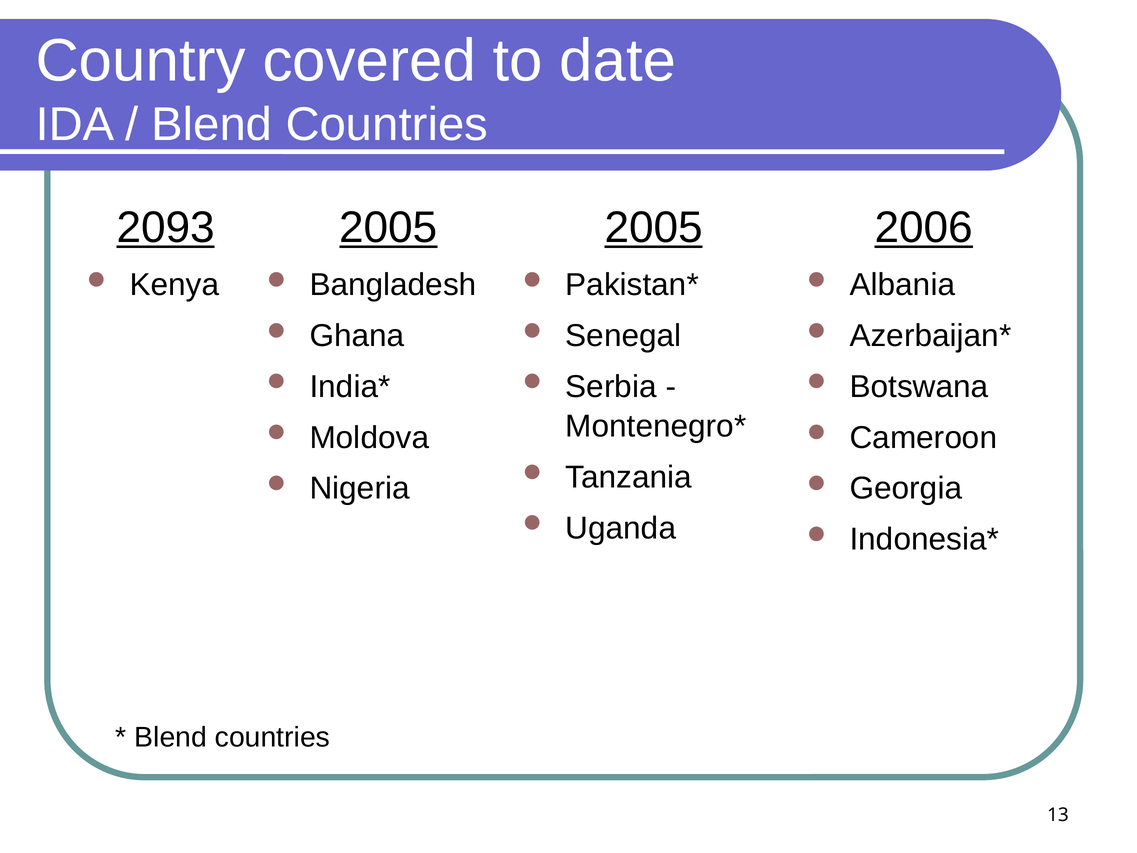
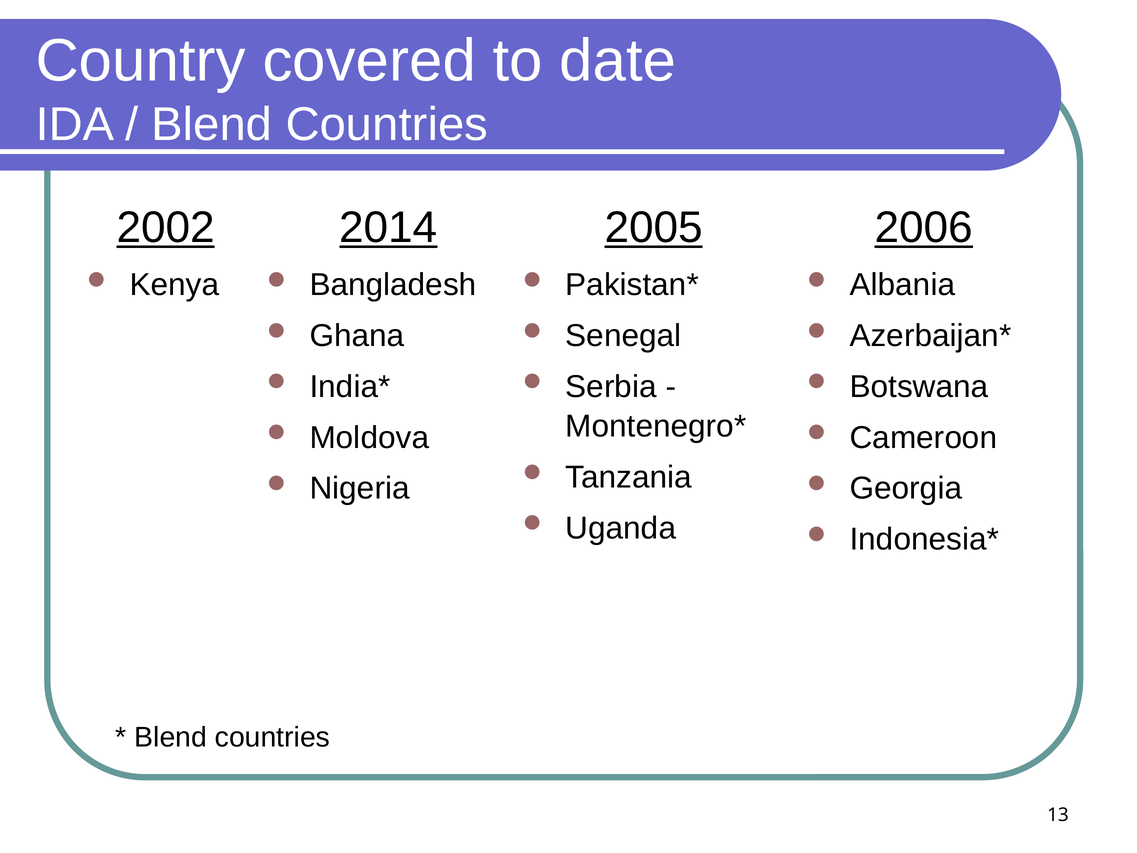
2093: 2093 -> 2002
2005 at (388, 227): 2005 -> 2014
